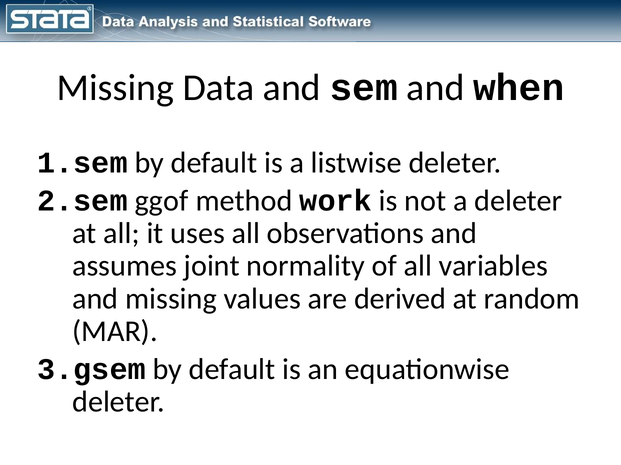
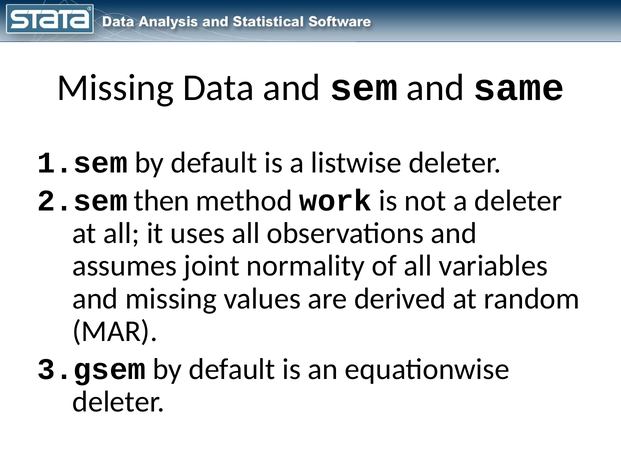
when: when -> same
ggof: ggof -> then
